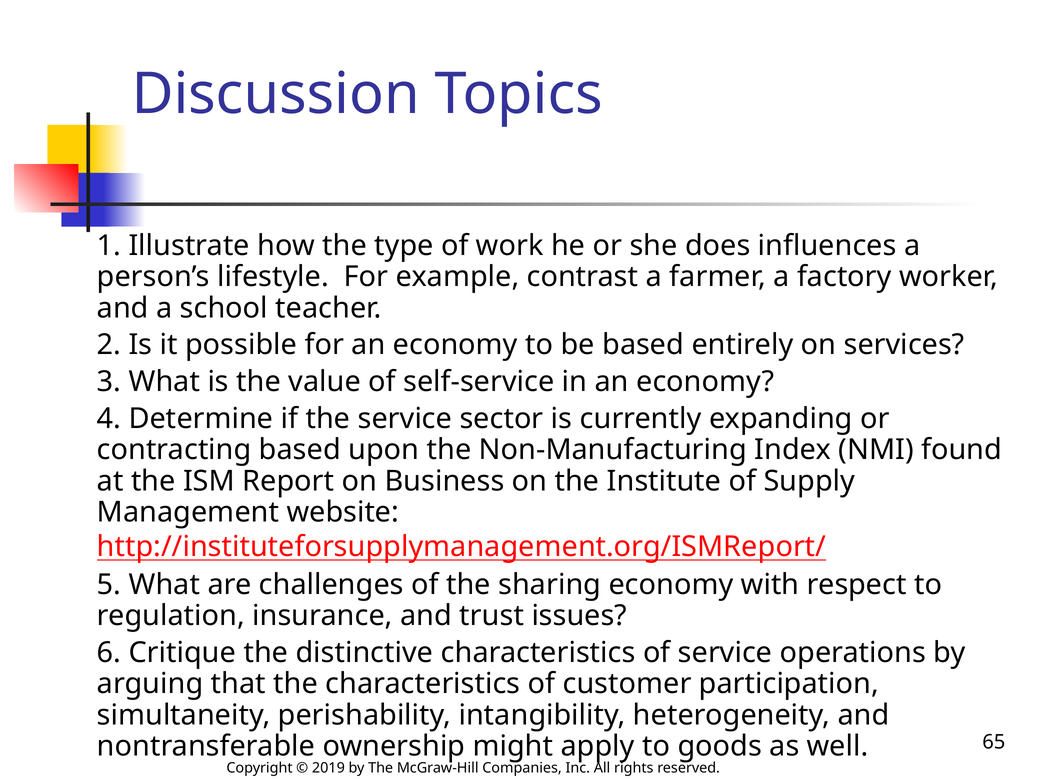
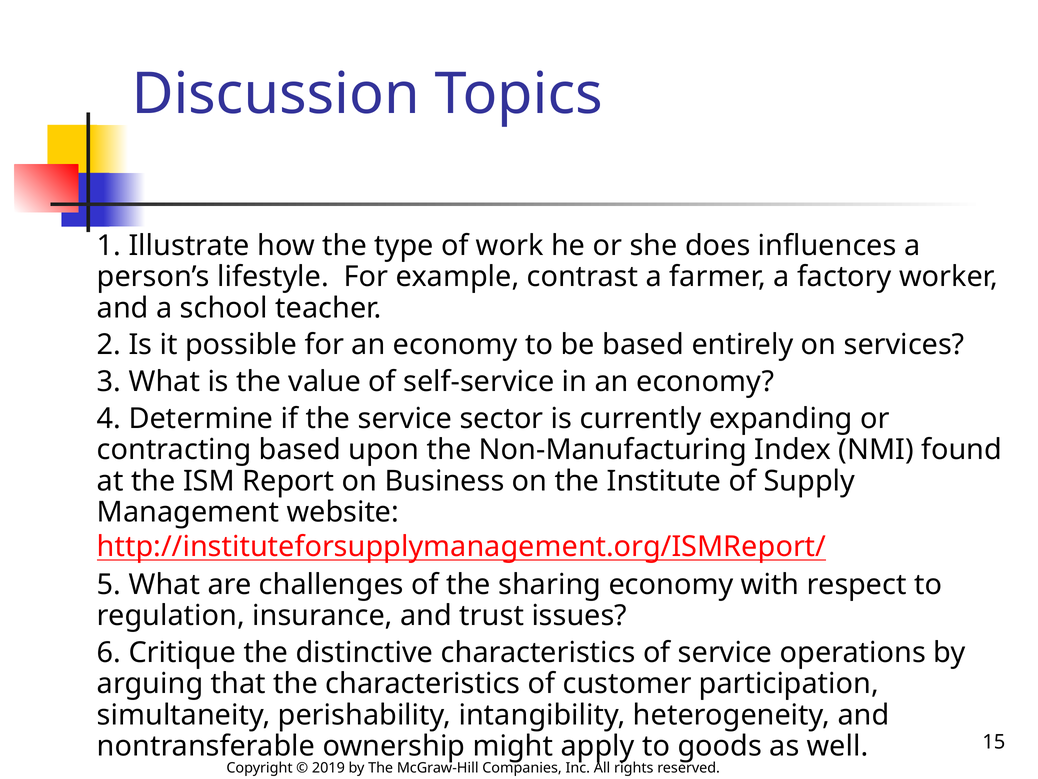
65: 65 -> 15
